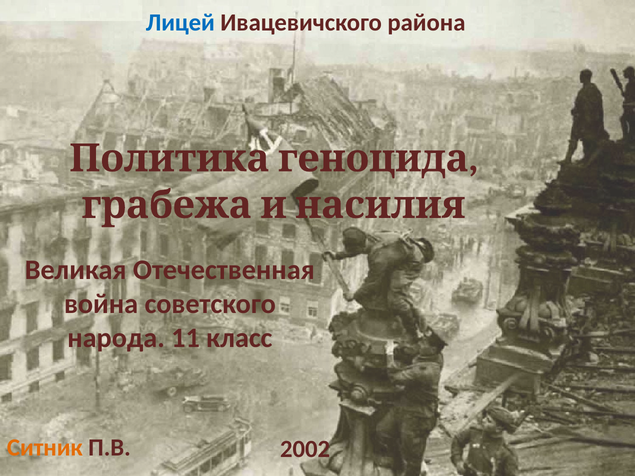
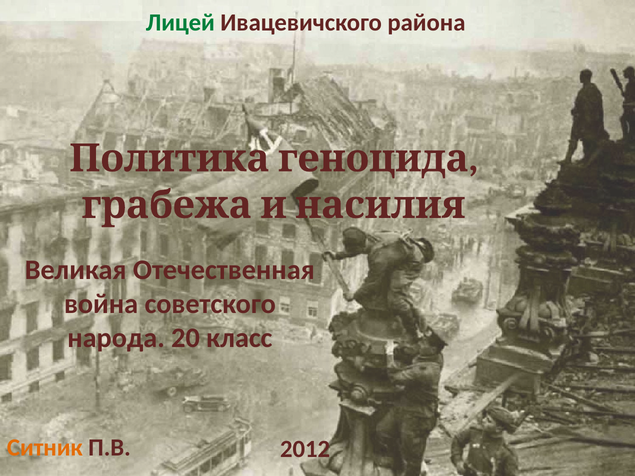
Лицей colour: blue -> green
11: 11 -> 20
2002: 2002 -> 2012
